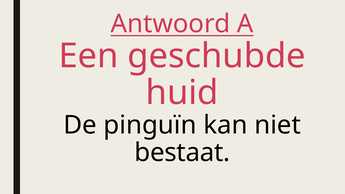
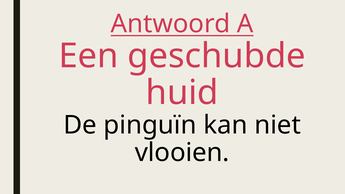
bestaat: bestaat -> vlooien
